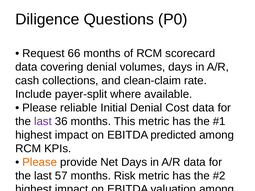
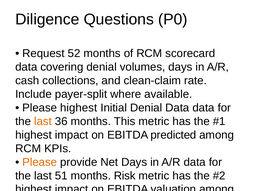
66: 66 -> 52
Please reliable: reliable -> highest
Denial Cost: Cost -> Data
last at (43, 121) colour: purple -> orange
57: 57 -> 51
